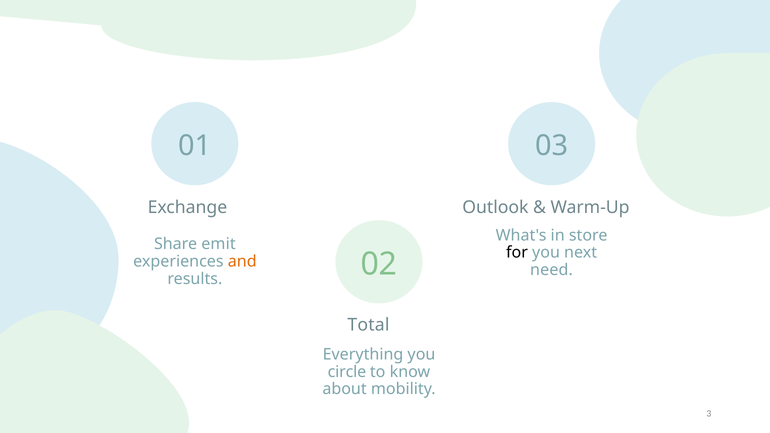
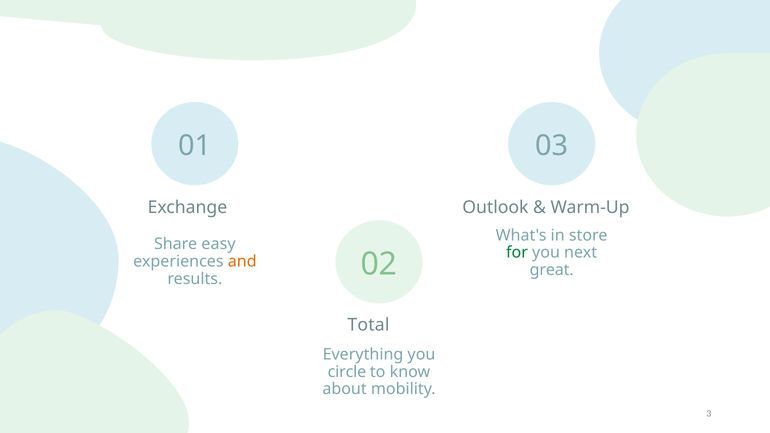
emit: emit -> easy
for colour: black -> green
need: need -> great
